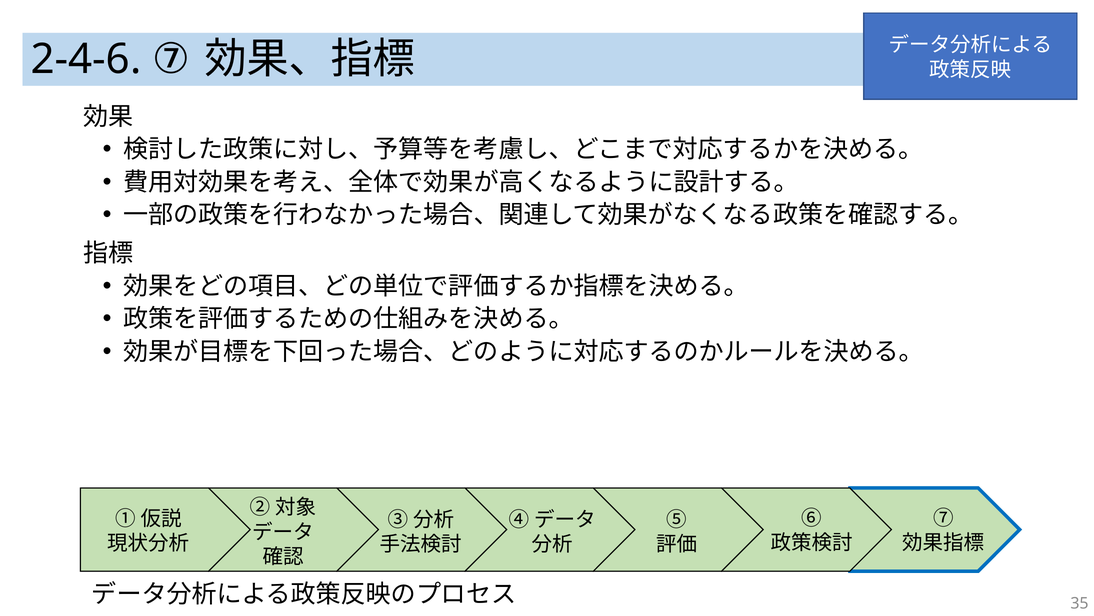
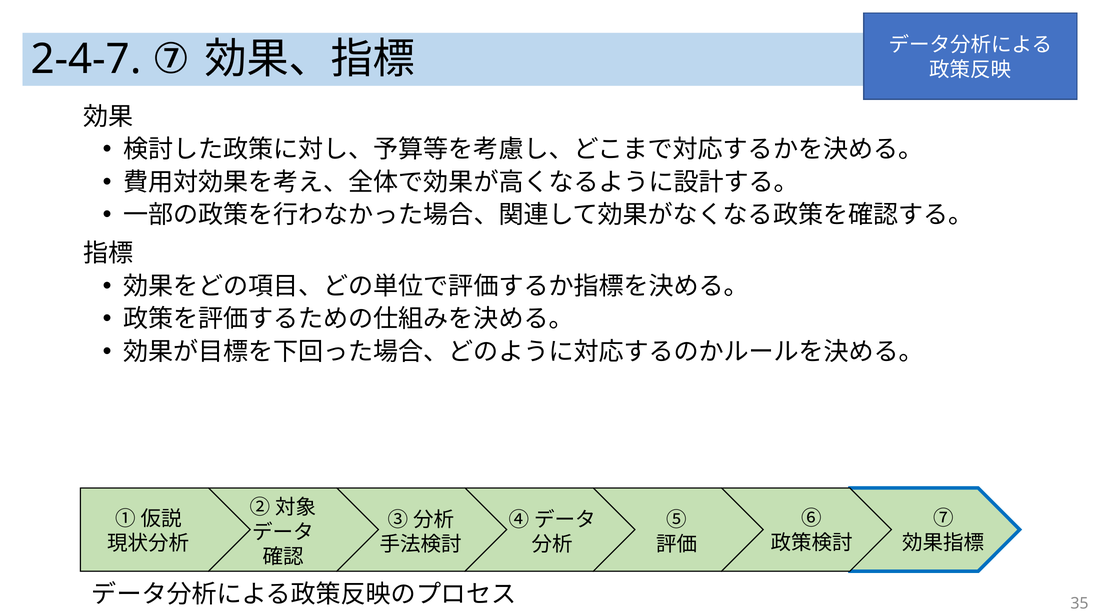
2-4-6: 2-4-6 -> 2-4-7
